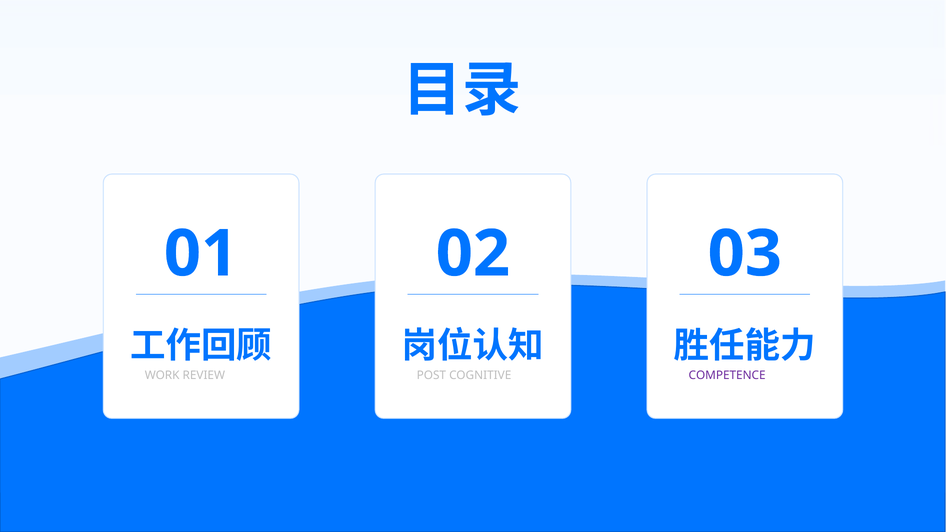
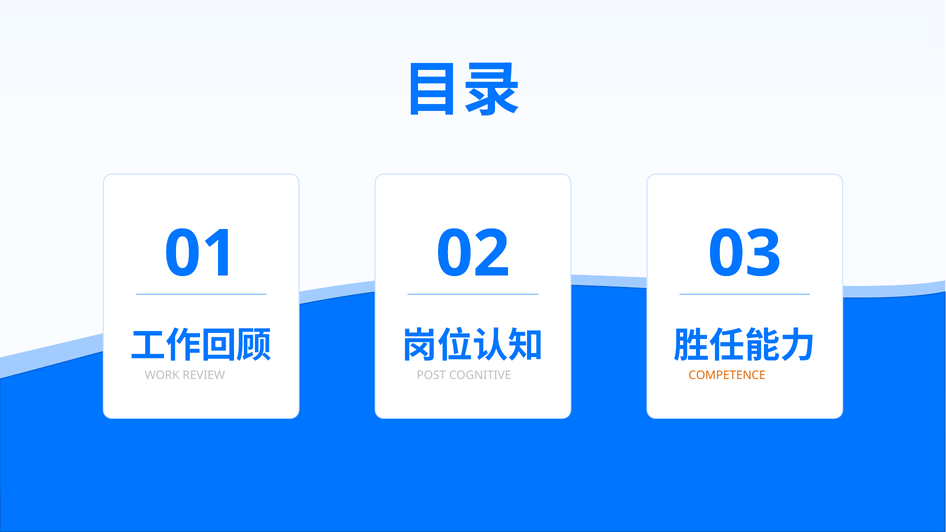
COMPETENCE colour: purple -> orange
